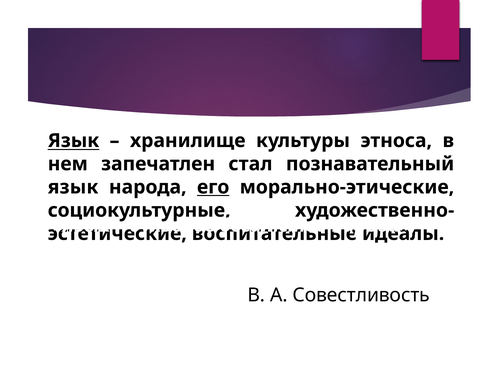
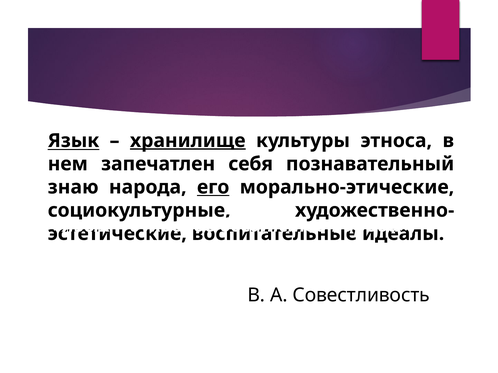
хранилище underline: none -> present
стал: стал -> себя
язык at (73, 187): язык -> знаю
